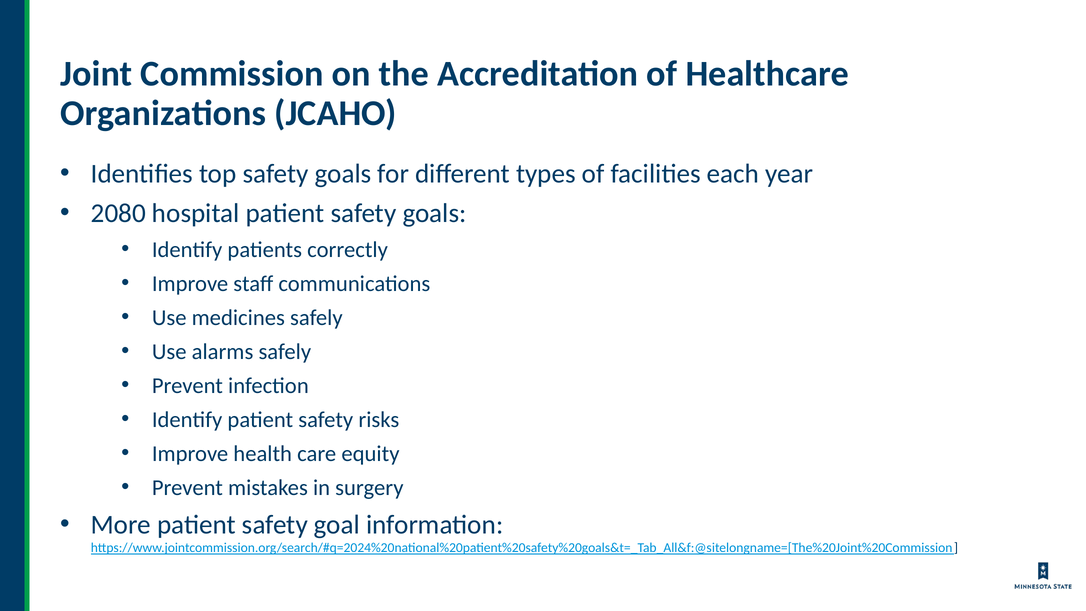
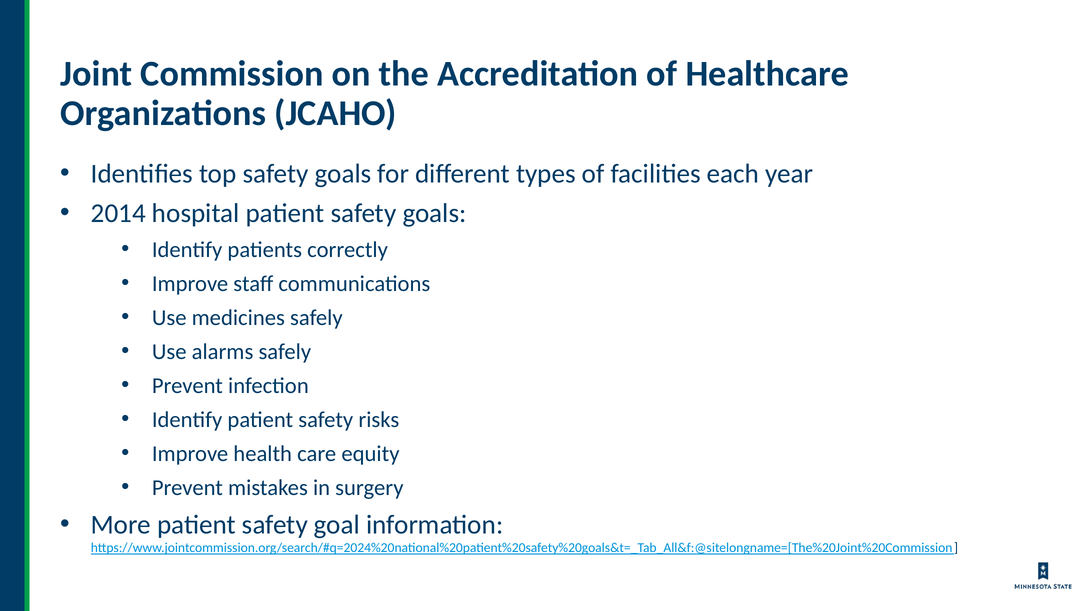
2080: 2080 -> 2014
